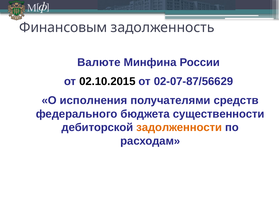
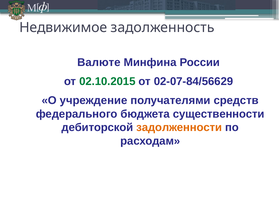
Финансовым: Финансовым -> Недвижимое
02.10.2015 colour: black -> green
02-07-87/56629: 02-07-87/56629 -> 02-07-84/56629
исполнения: исполнения -> учреждение
